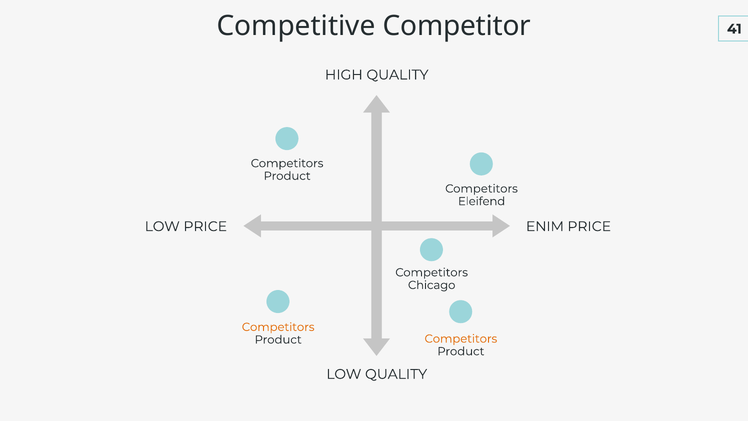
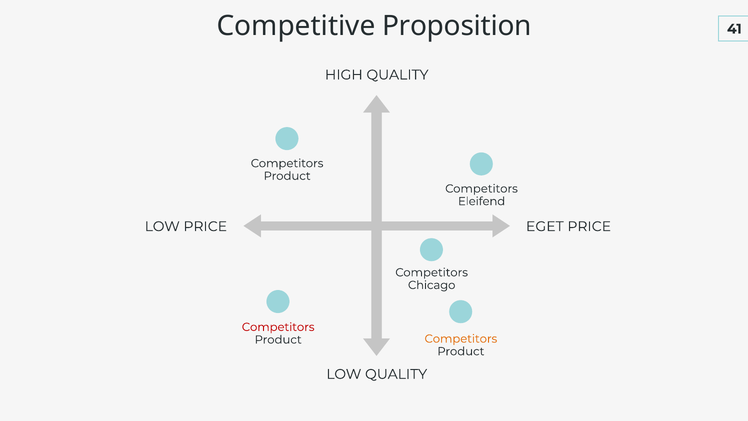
Competitor: Competitor -> Proposition
ENIM: ENIM -> EGET
Competitors at (278, 327) colour: orange -> red
